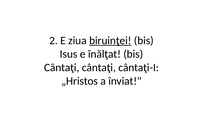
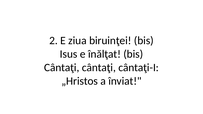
biruinţei underline: present -> none
